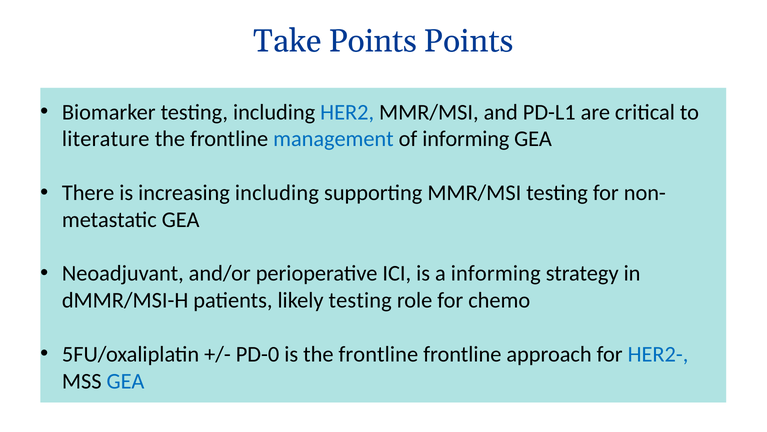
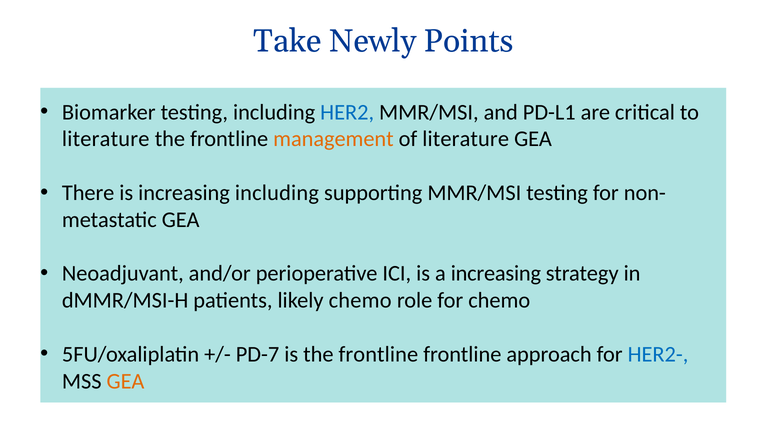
Take Points: Points -> Newly
management colour: blue -> orange
of informing: informing -> literature
a informing: informing -> increasing
likely testing: testing -> chemo
PD-0: PD-0 -> PD-7
GEA at (126, 381) colour: blue -> orange
